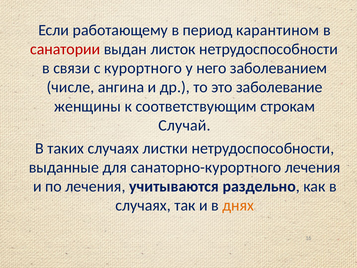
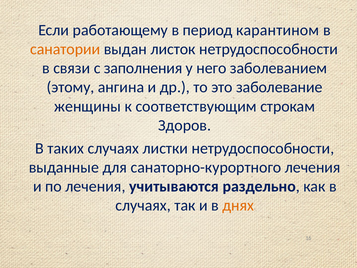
санатории colour: red -> orange
курортного: курортного -> заполнения
числе: числе -> этому
Случай: Случай -> Здоров
